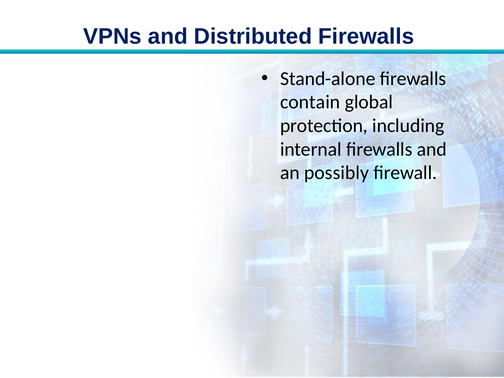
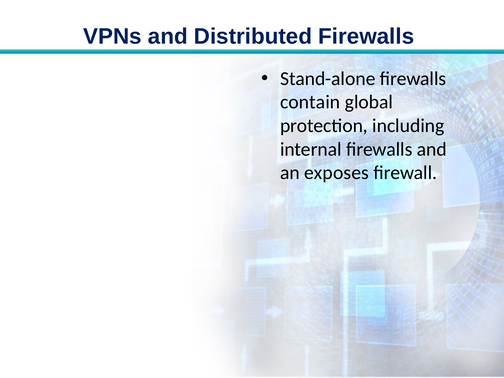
possibly: possibly -> exposes
